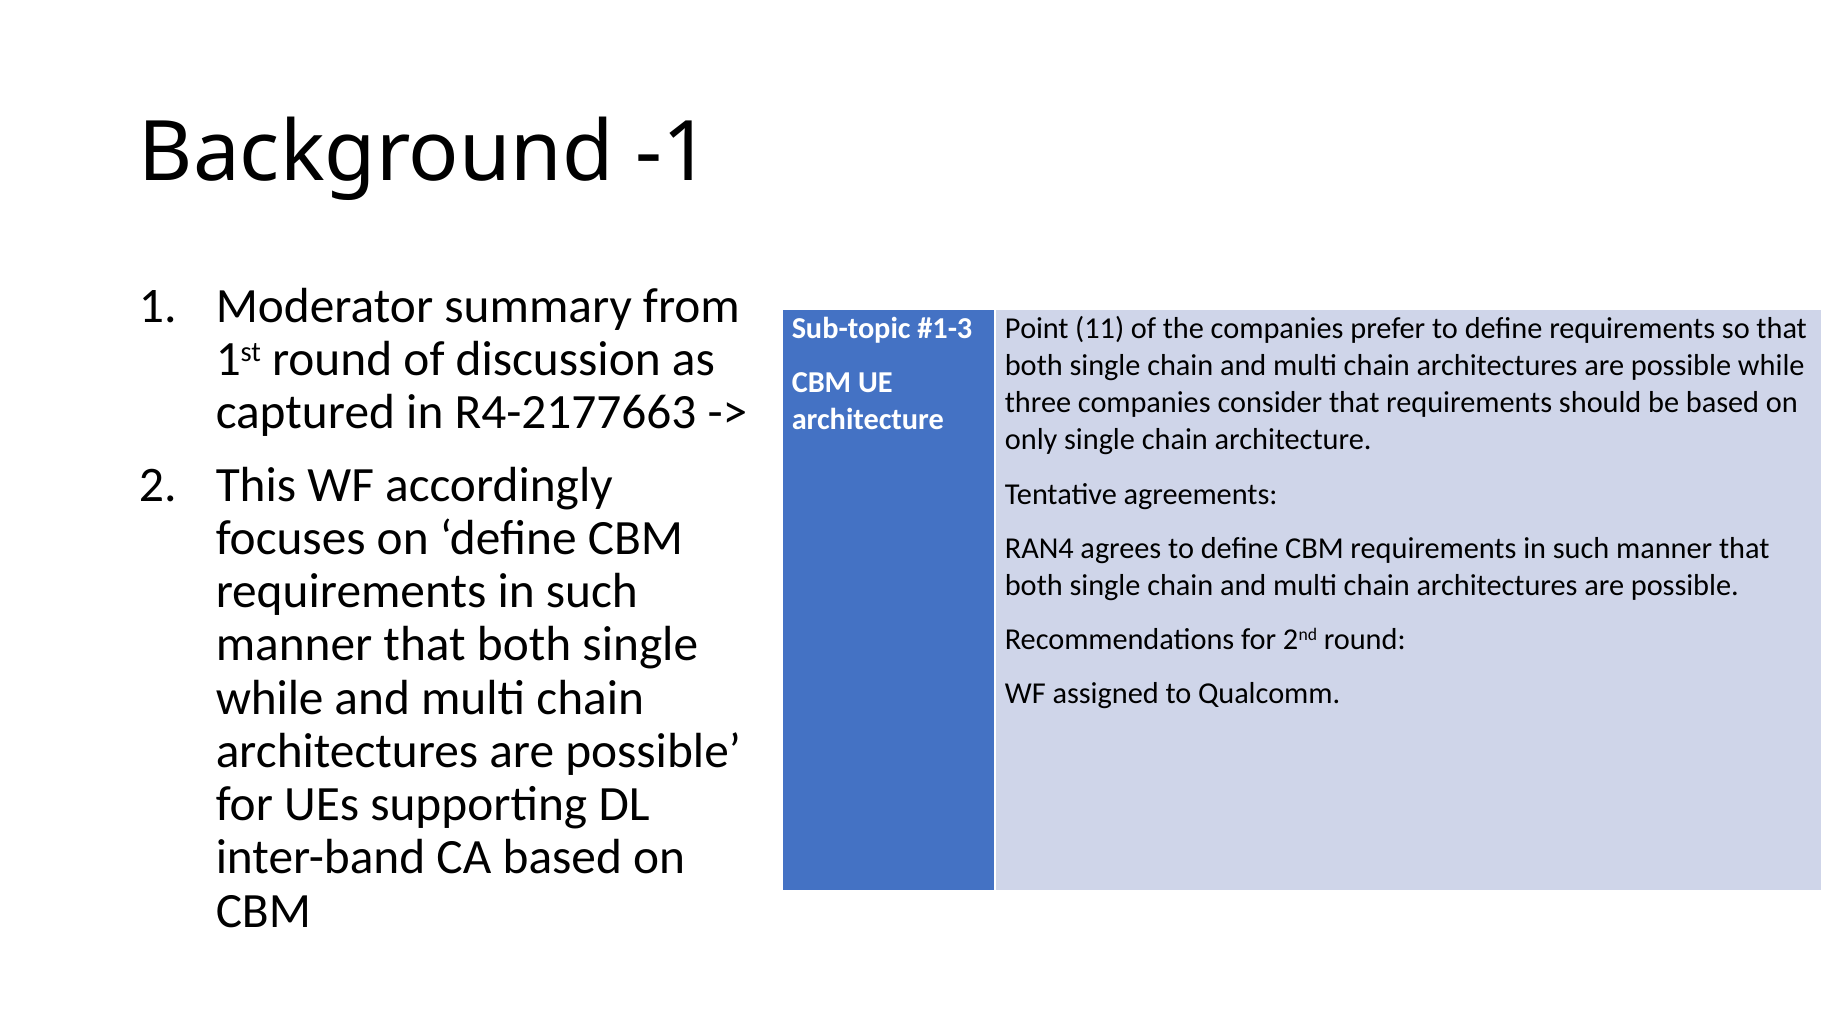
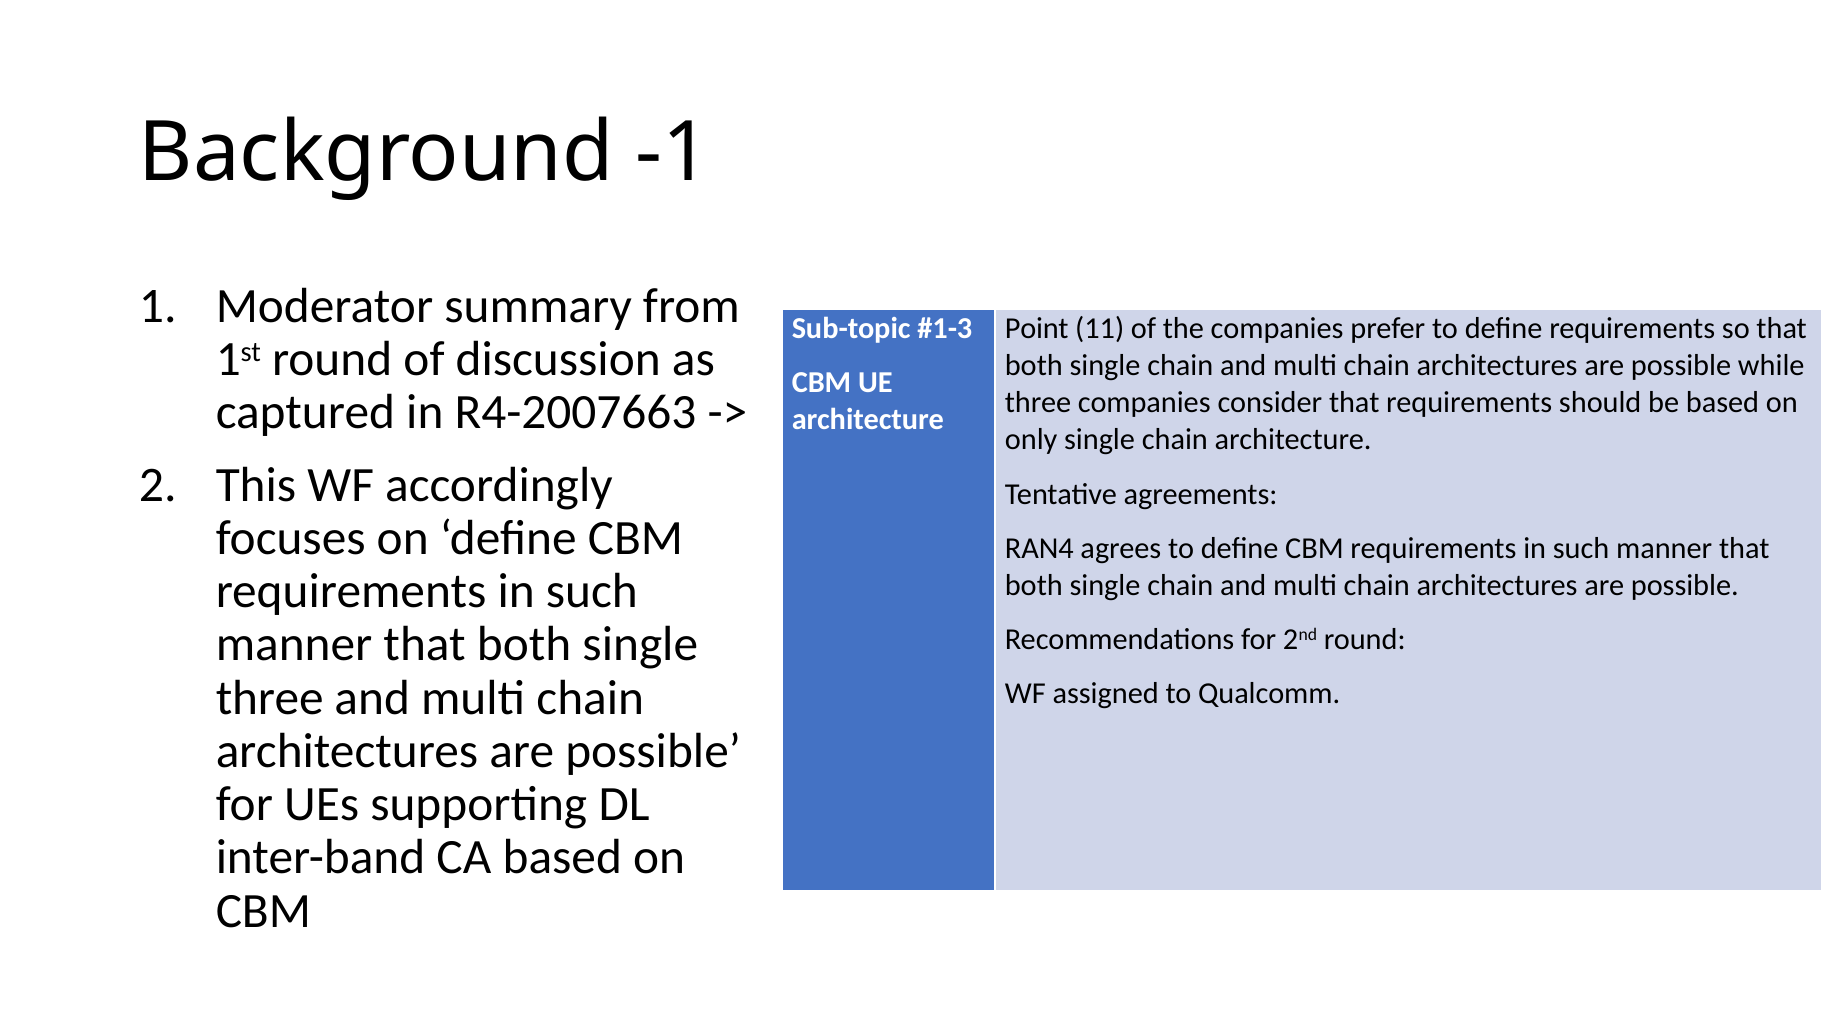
R4-2177663: R4-2177663 -> R4-2007663
while at (270, 698): while -> three
